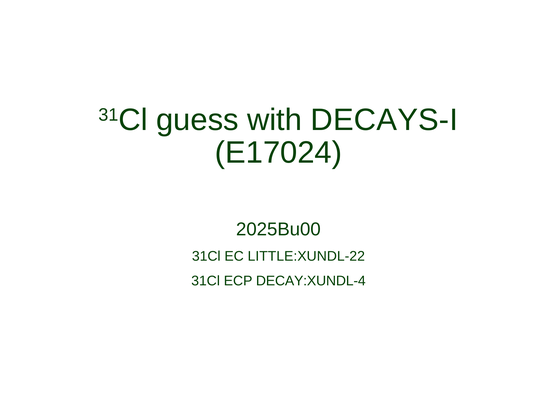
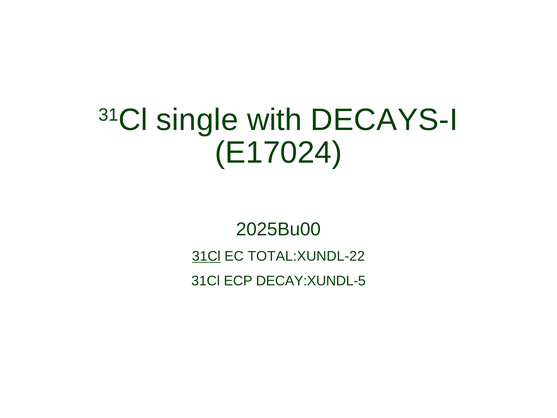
guess: guess -> single
31Cl at (206, 256) underline: none -> present
LITTLE:XUNDL-22: LITTLE:XUNDL-22 -> TOTAL:XUNDL-22
DECAY:XUNDL-4: DECAY:XUNDL-4 -> DECAY:XUNDL-5
